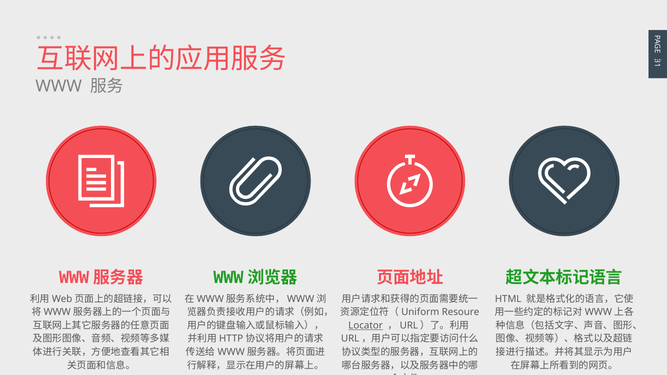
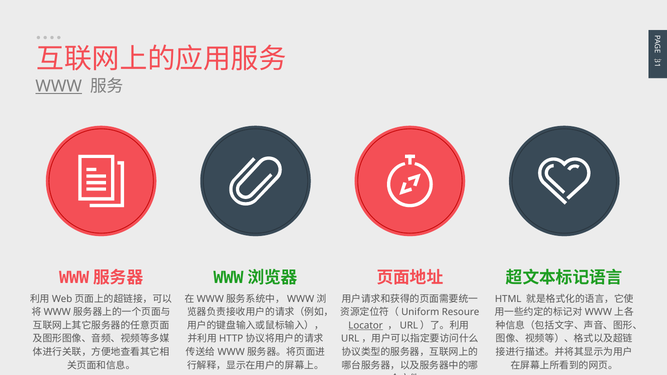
WWW underline: none -> present
